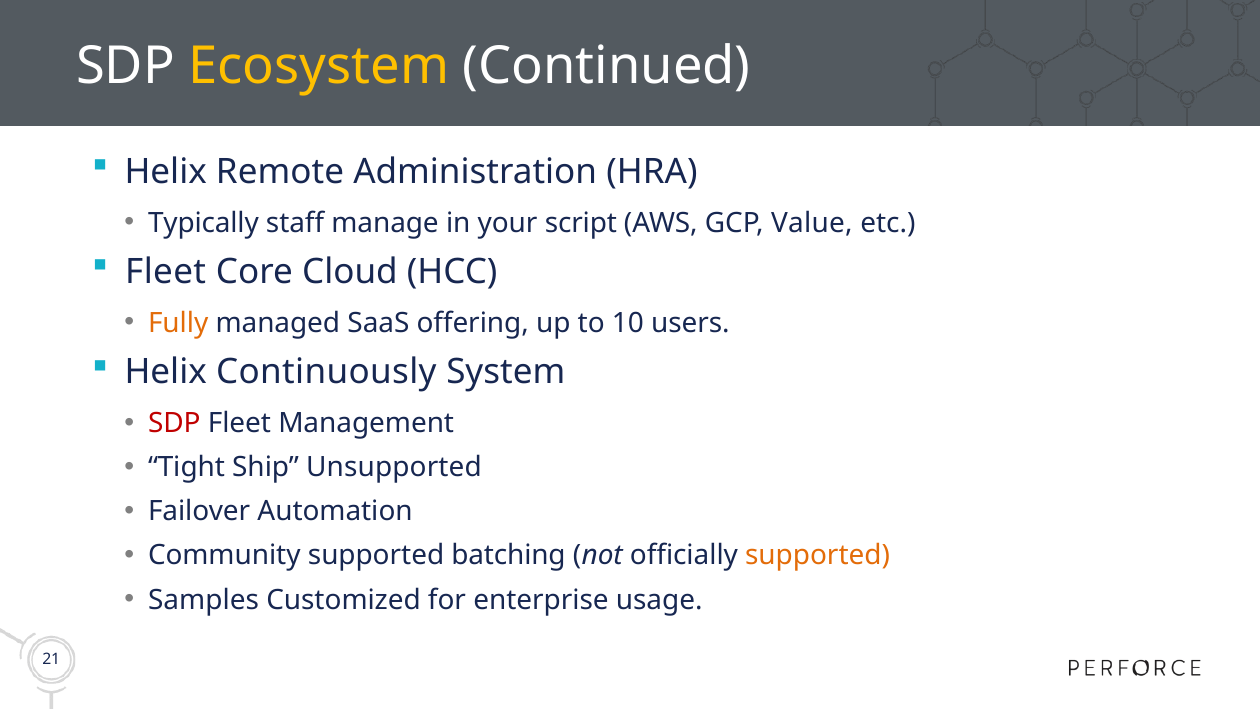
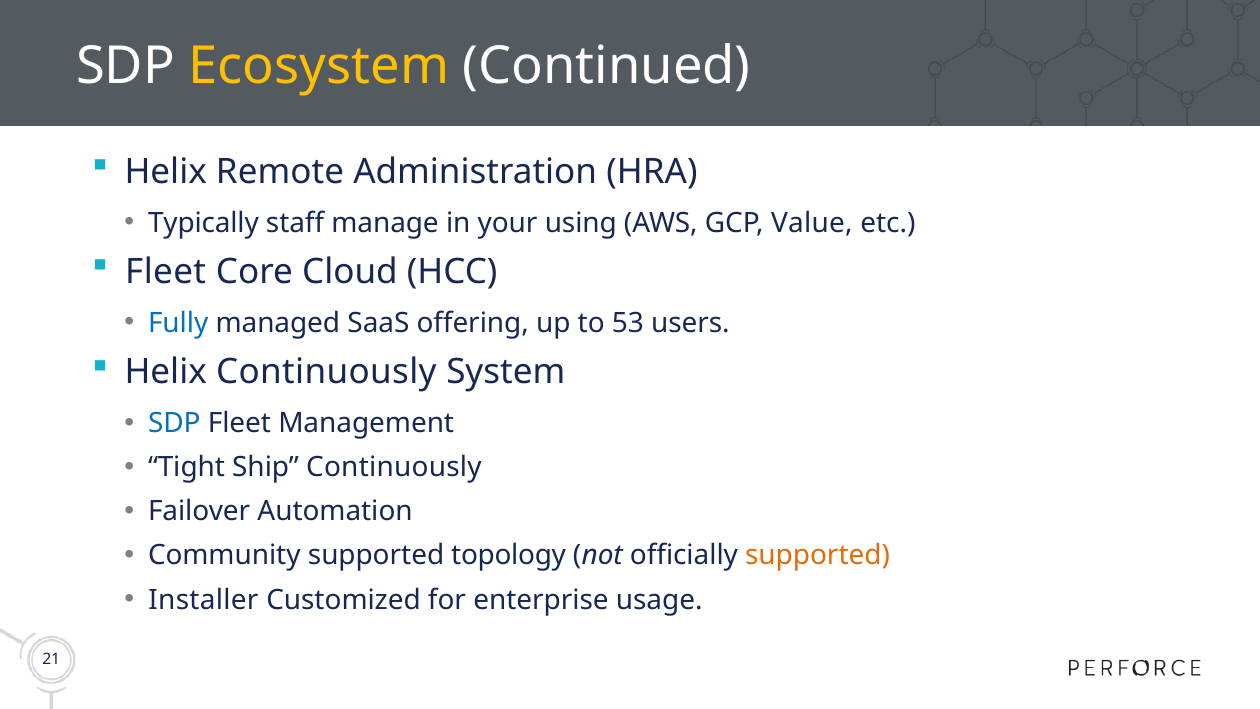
script: script -> using
Fully colour: orange -> blue
10: 10 -> 53
SDP at (174, 423) colour: red -> blue
Ship Unsupported: Unsupported -> Continuously
batching: batching -> topology
Samples: Samples -> Installer
